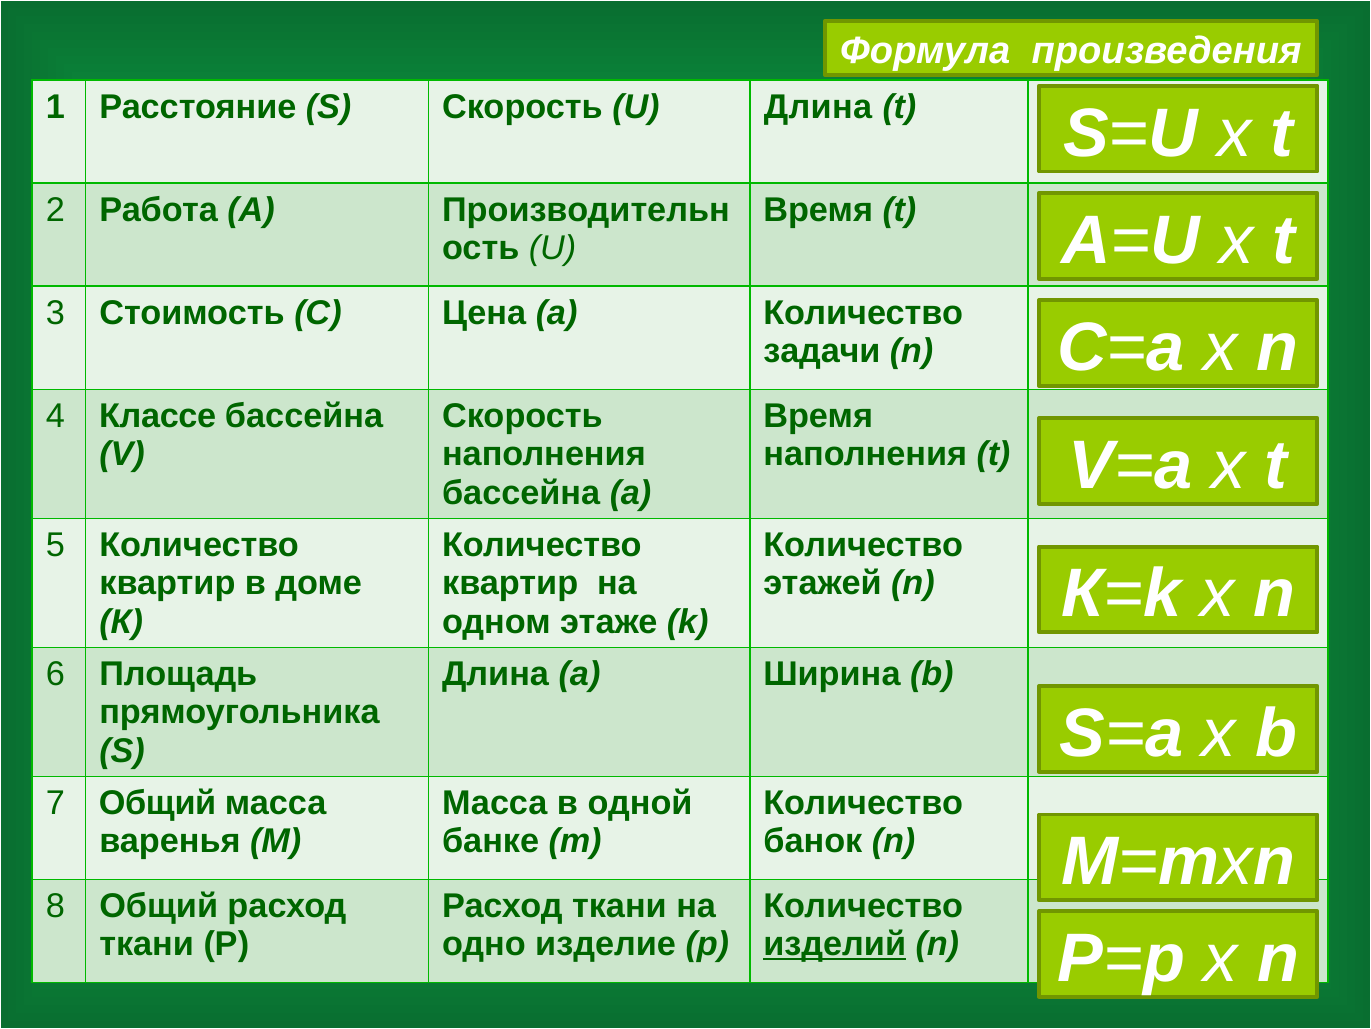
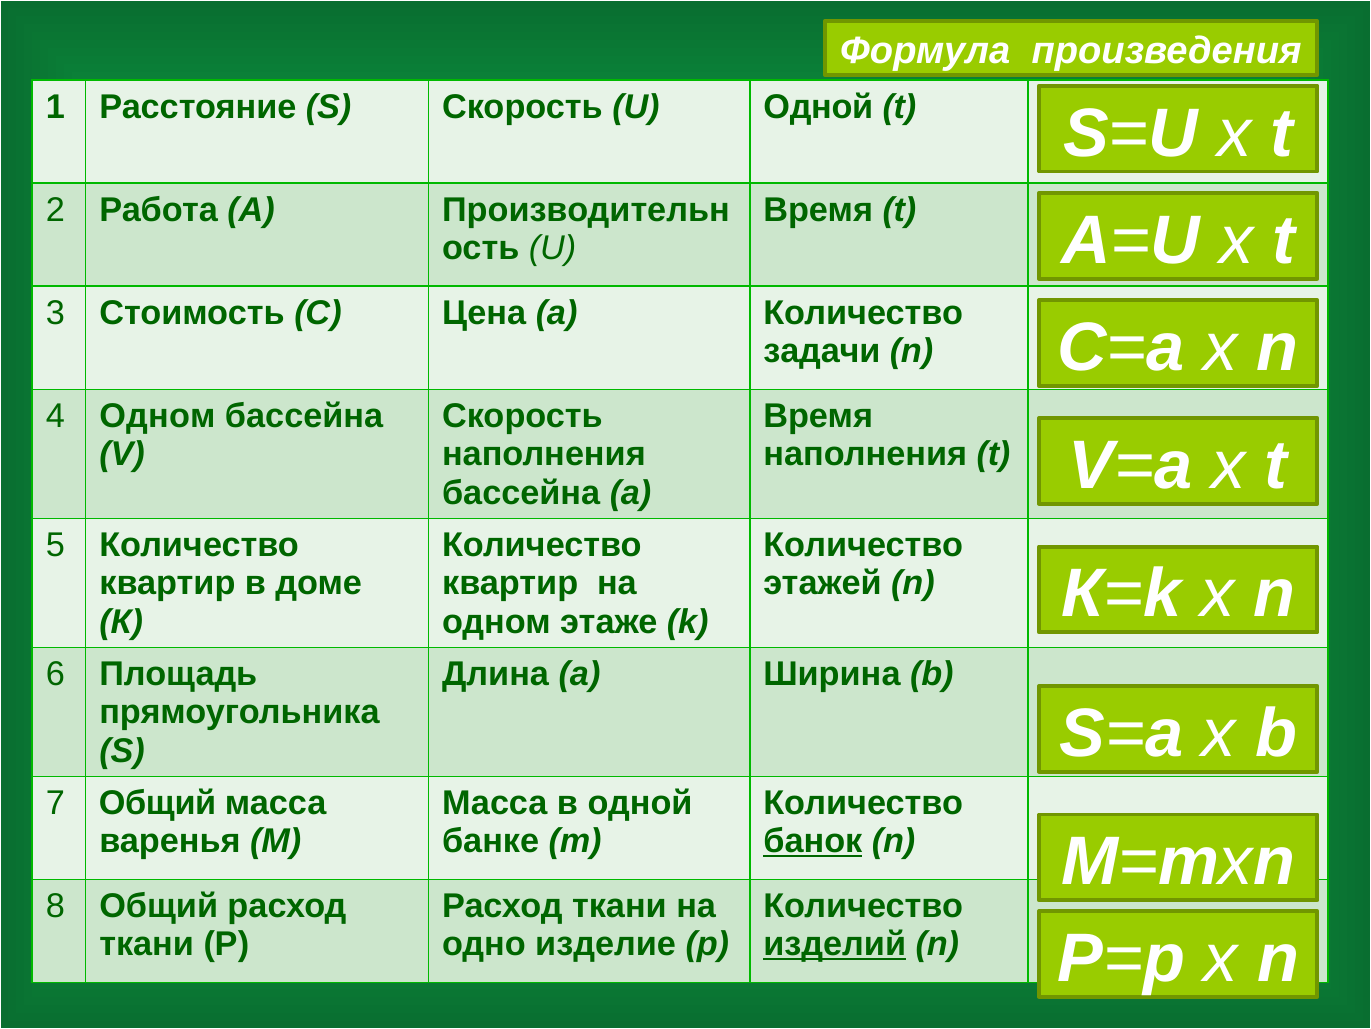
U Длина: Длина -> Одной
4 Классе: Классе -> Одном
банок underline: none -> present
